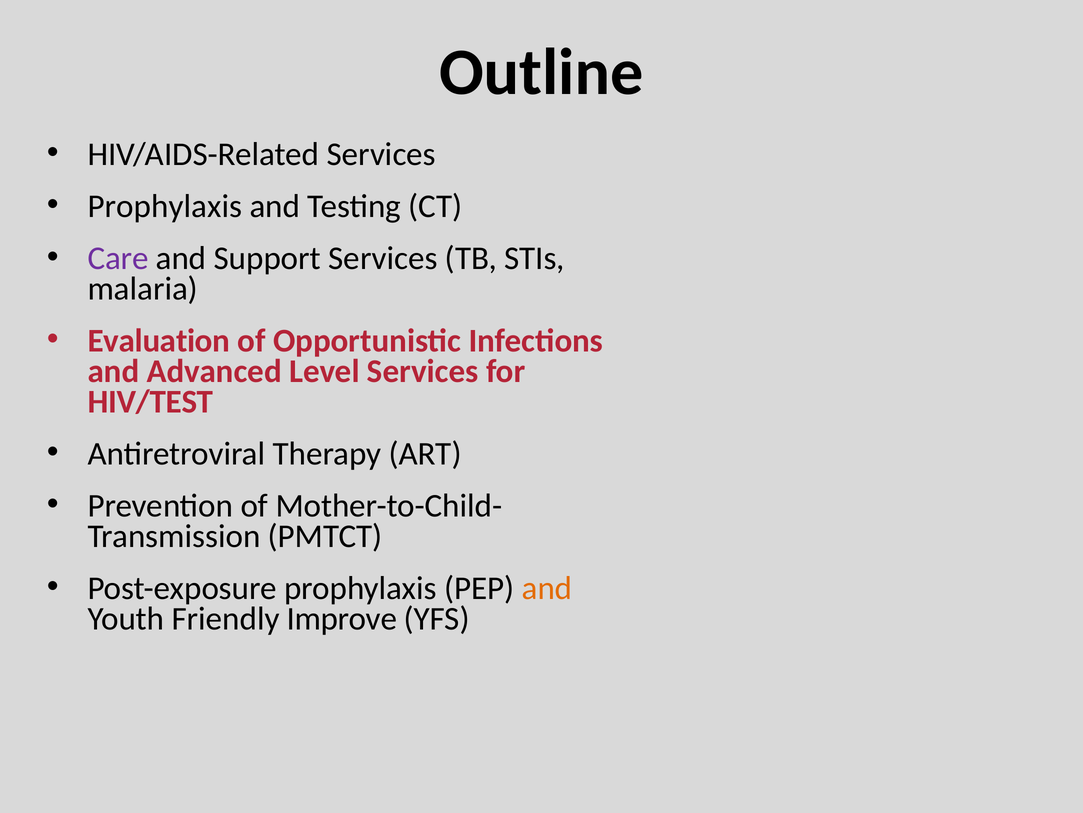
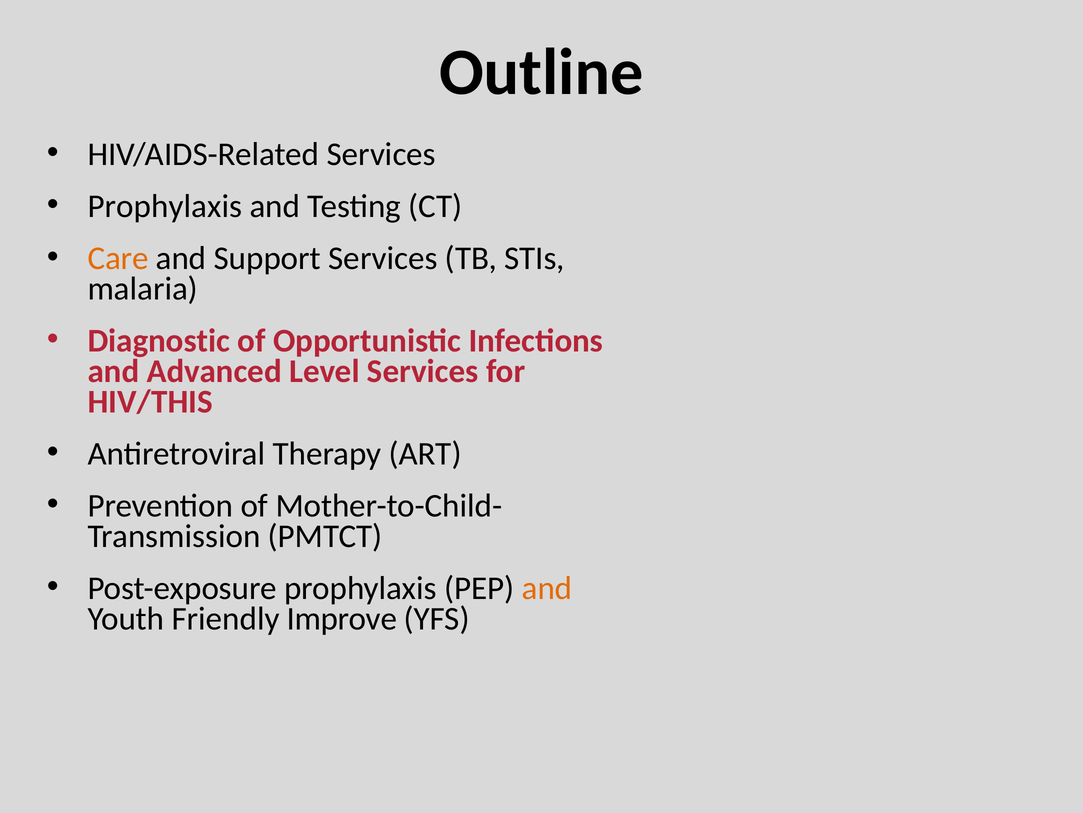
Care colour: purple -> orange
Evaluation: Evaluation -> Diagnostic
HIV/TEST: HIV/TEST -> HIV/THIS
